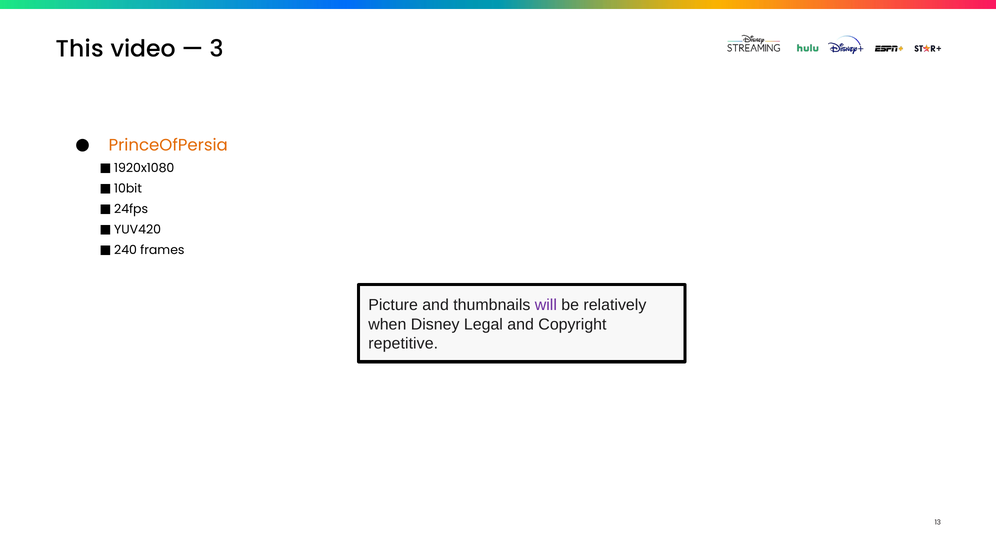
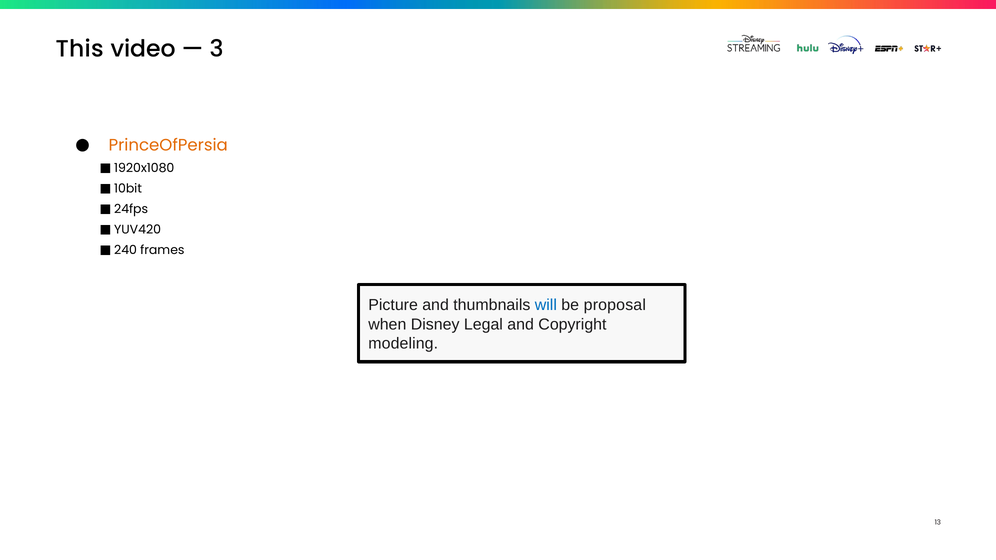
will colour: purple -> blue
relatively: relatively -> proposal
repetitive: repetitive -> modeling
